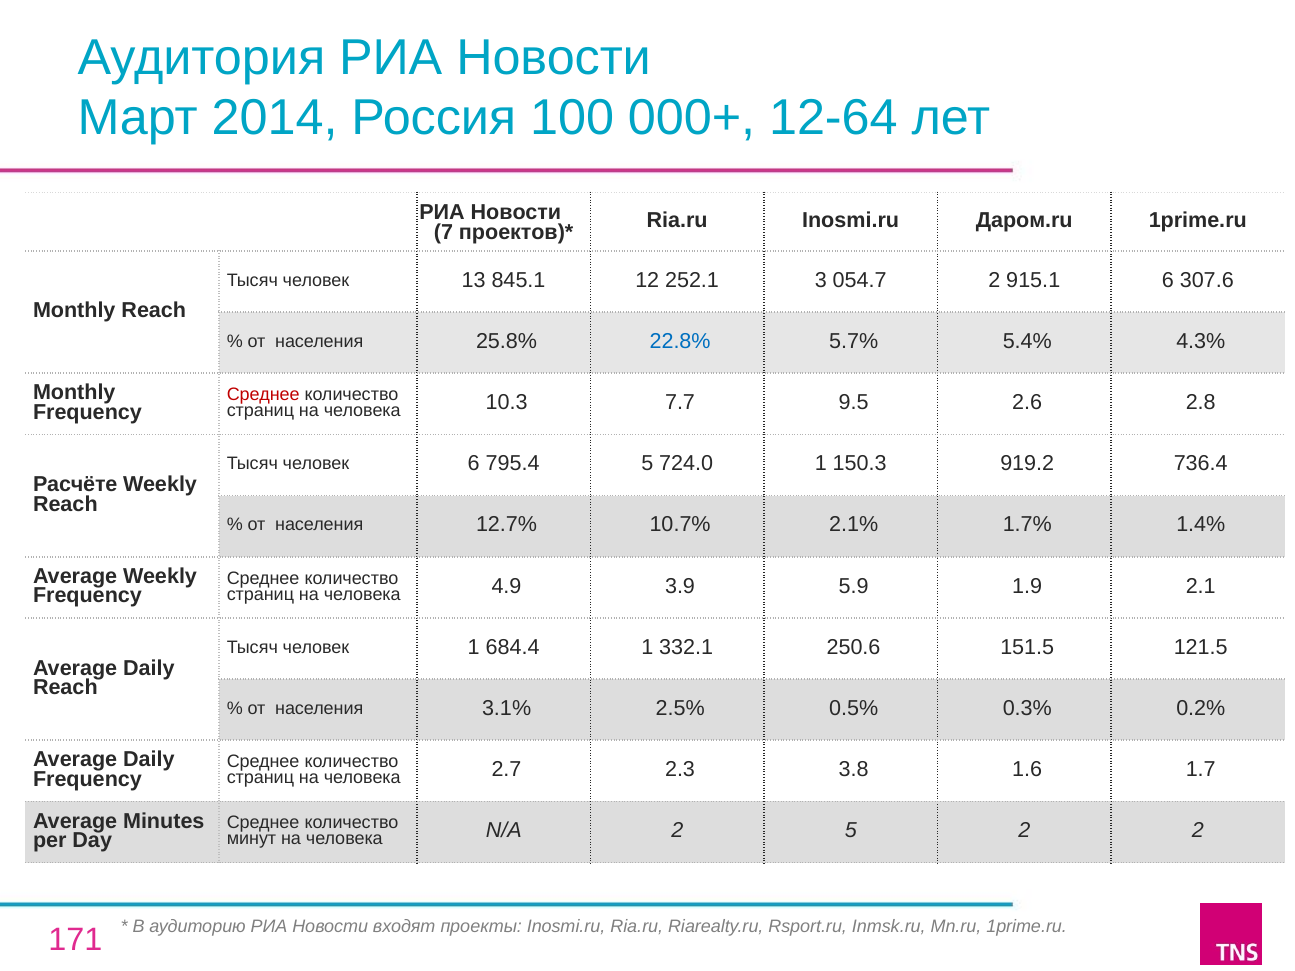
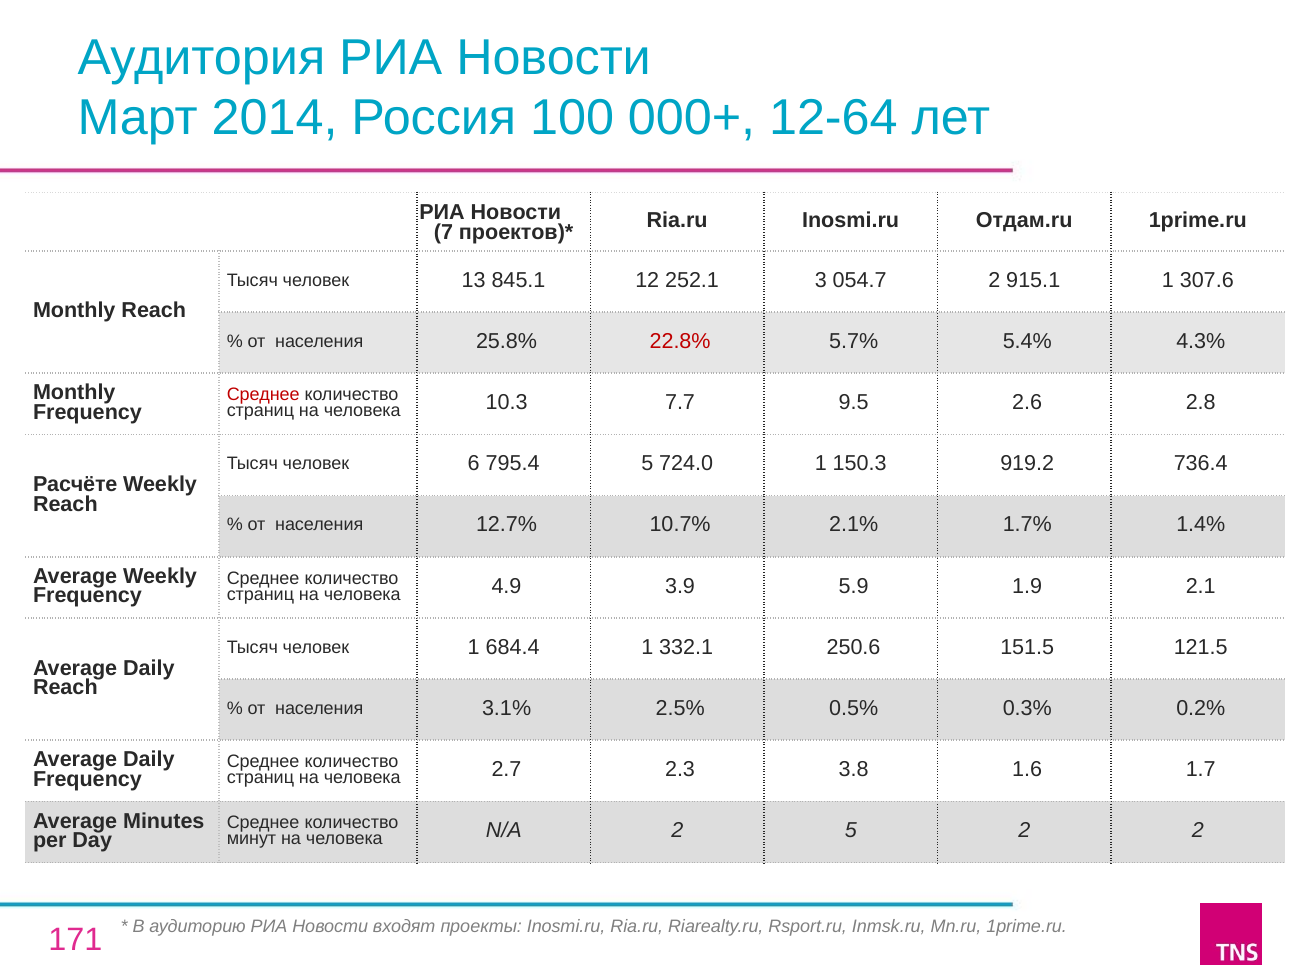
Даром.ru: Даром.ru -> Отдам.ru
915.1 6: 6 -> 1
22.8% colour: blue -> red
